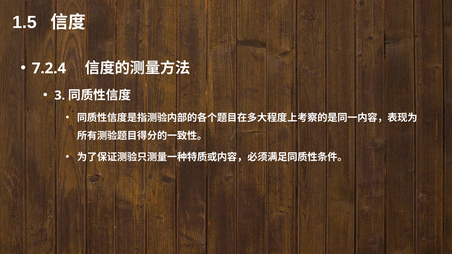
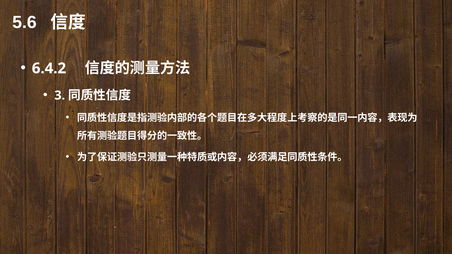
1.5: 1.5 -> 5.6
7.2.4: 7.2.4 -> 6.4.2
